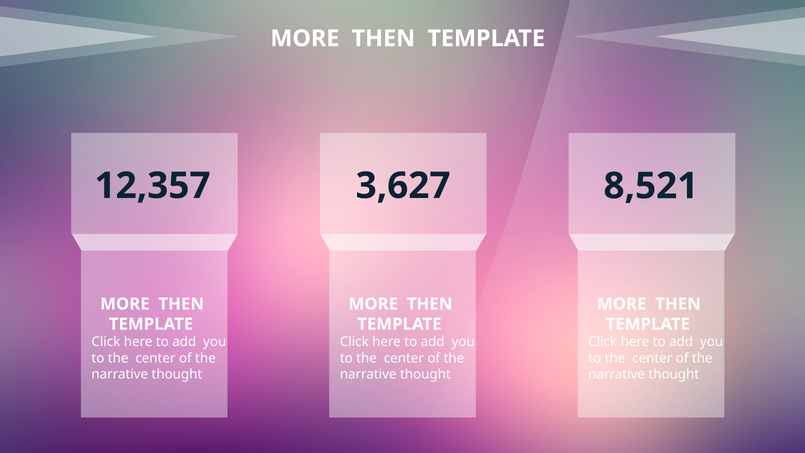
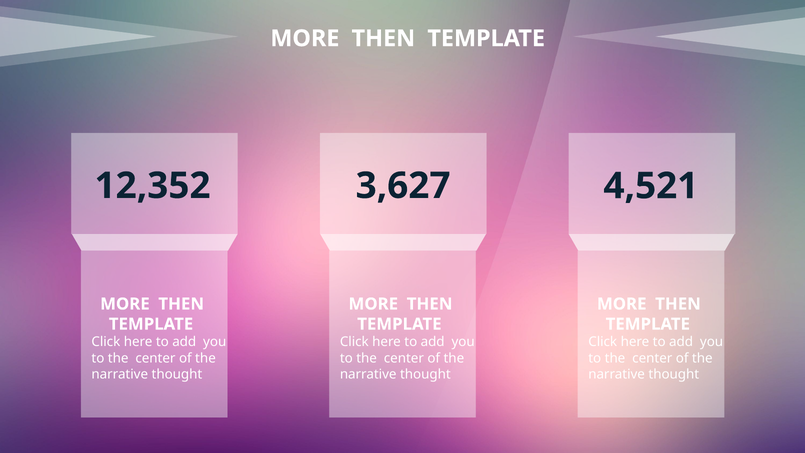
12,357: 12,357 -> 12,352
8,521: 8,521 -> 4,521
